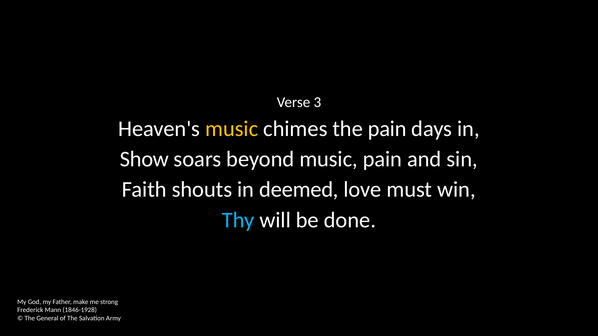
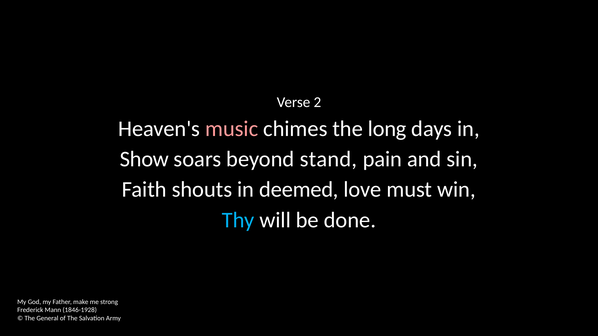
3: 3 -> 2
music at (232, 129) colour: yellow -> pink
the pain: pain -> long
beyond music: music -> stand
